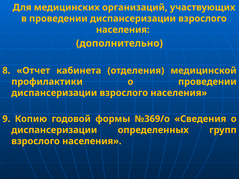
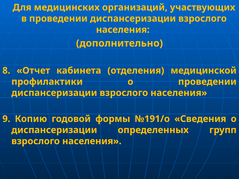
№369/о: №369/о -> №191/о
